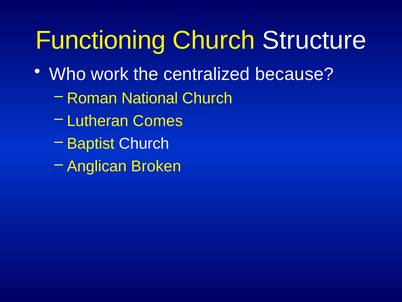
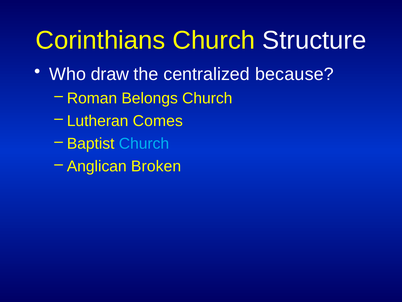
Functioning: Functioning -> Corinthians
work: work -> draw
National: National -> Belongs
Church at (144, 144) colour: white -> light blue
